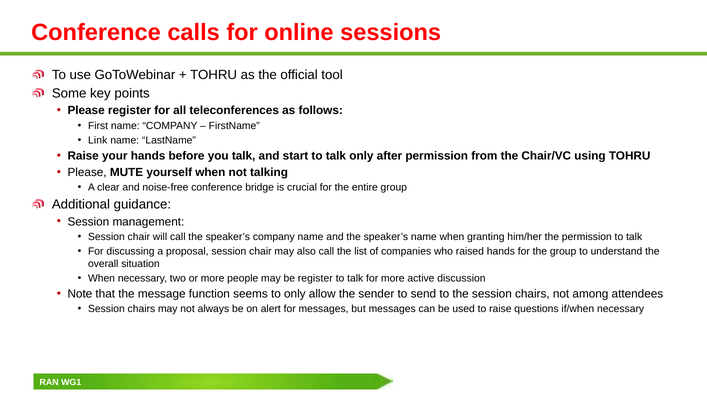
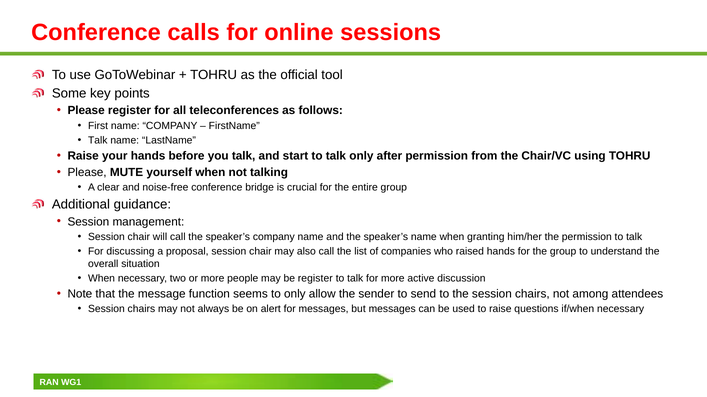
Link at (98, 140): Link -> Talk
